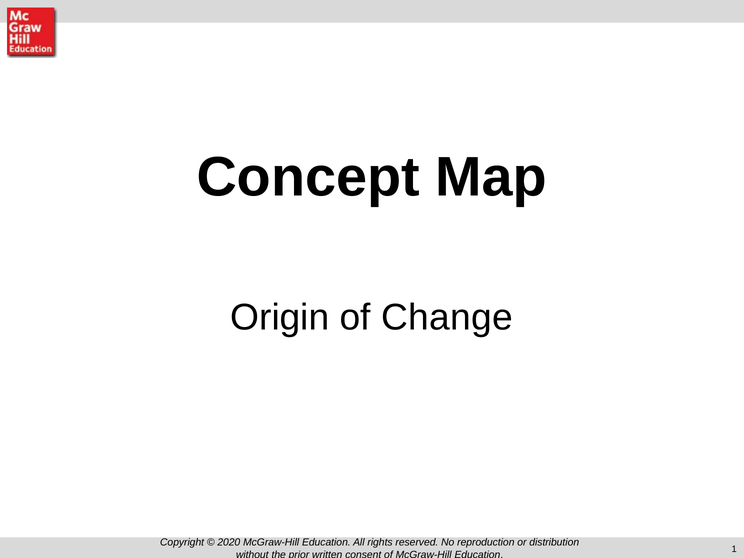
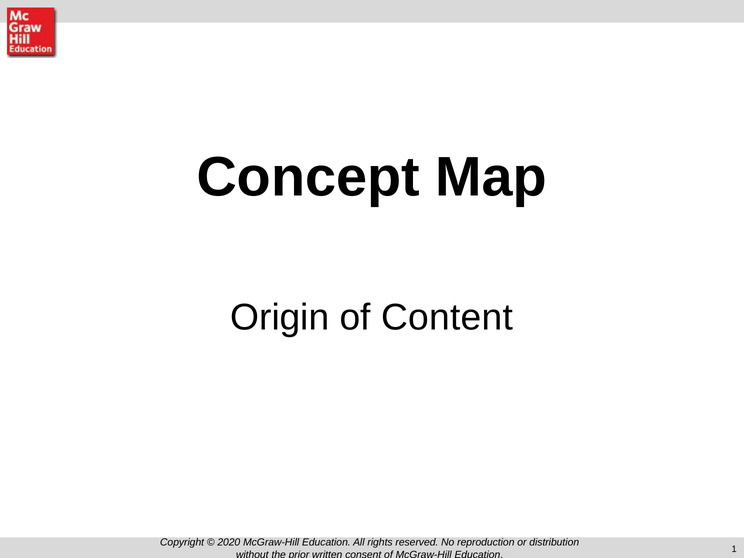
Change: Change -> Content
